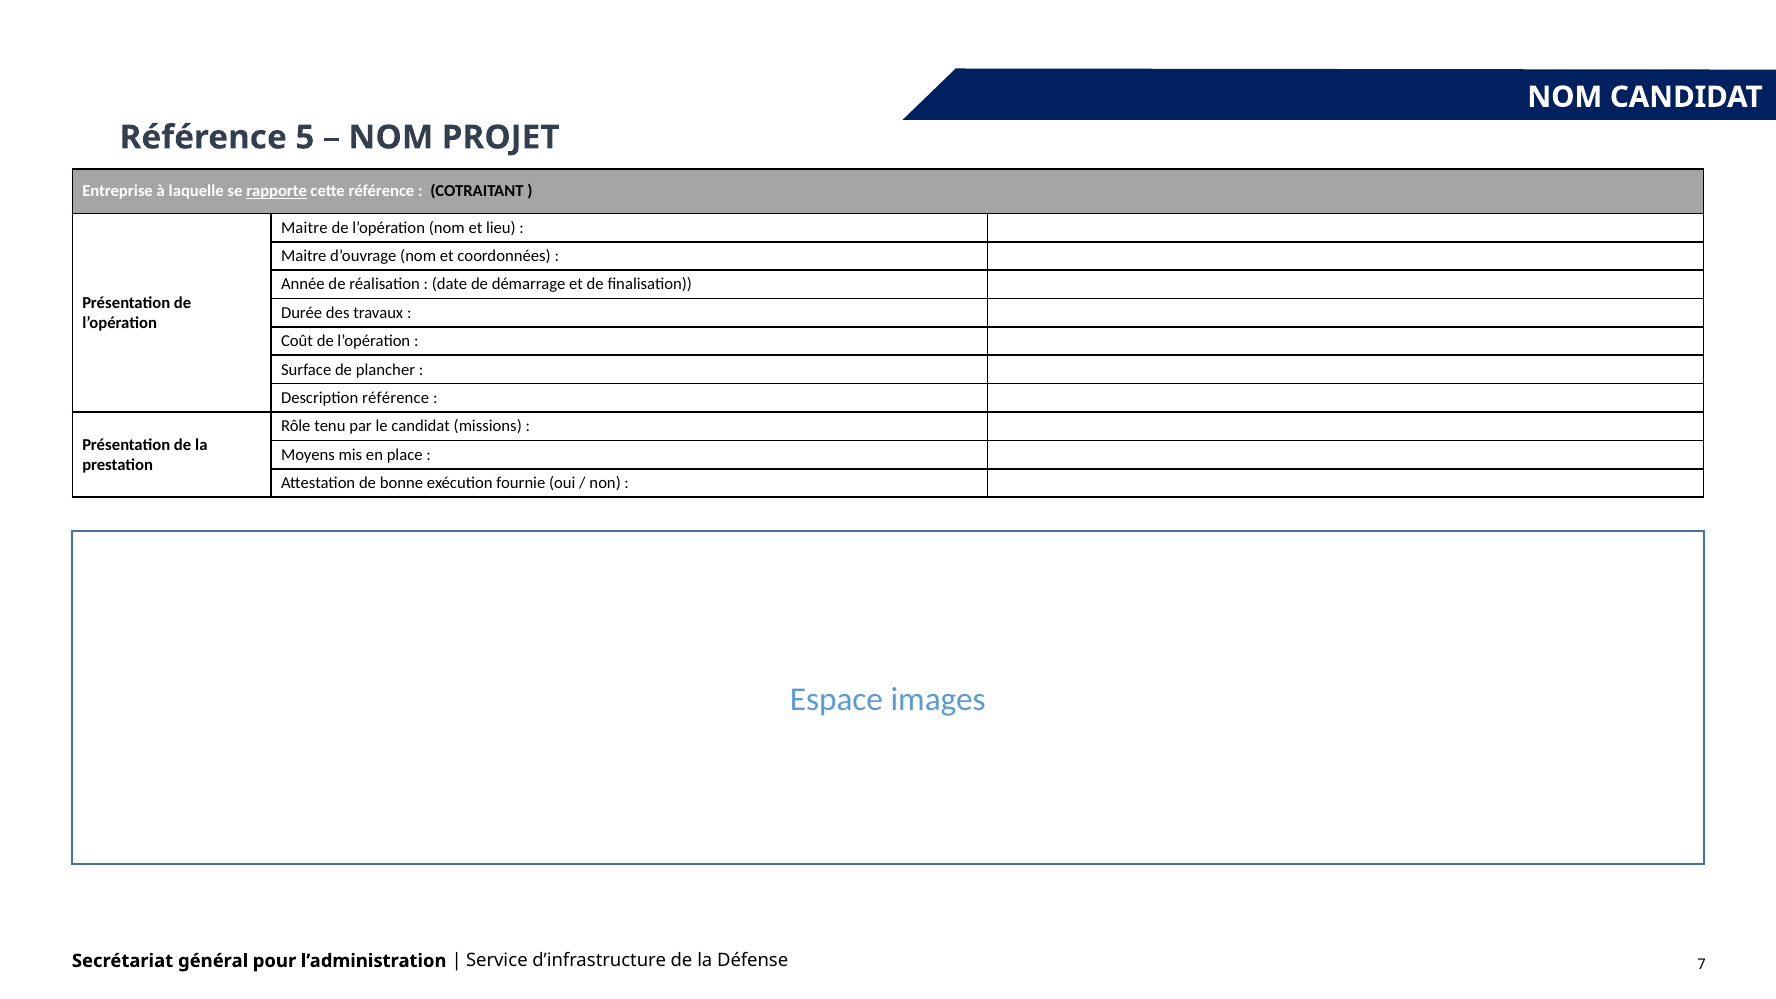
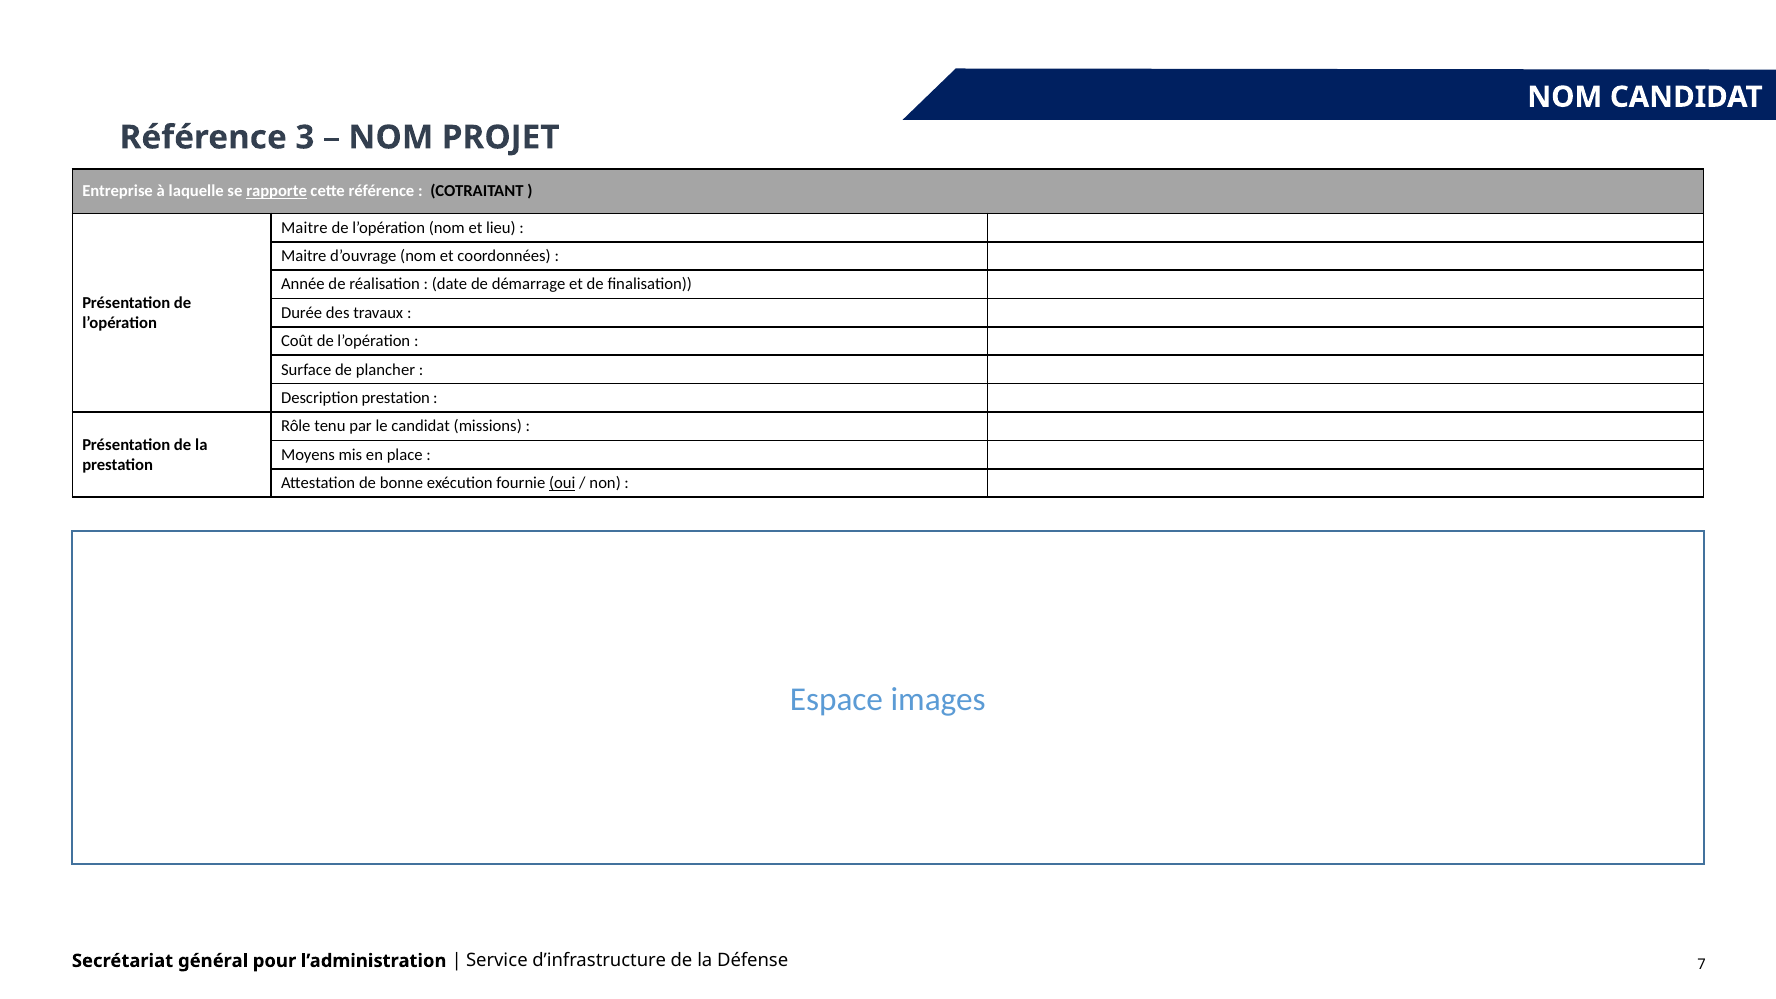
5: 5 -> 3
Description référence: référence -> prestation
oui underline: none -> present
